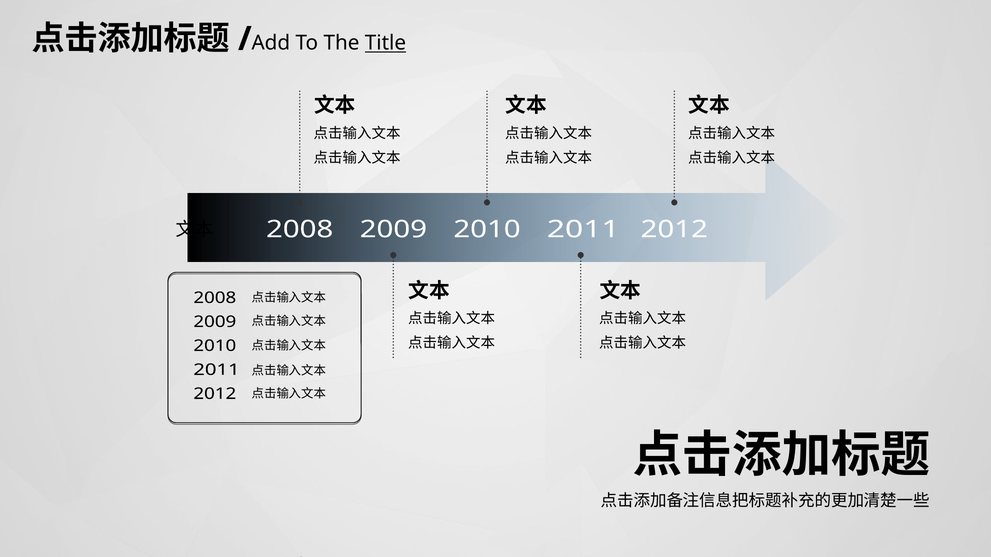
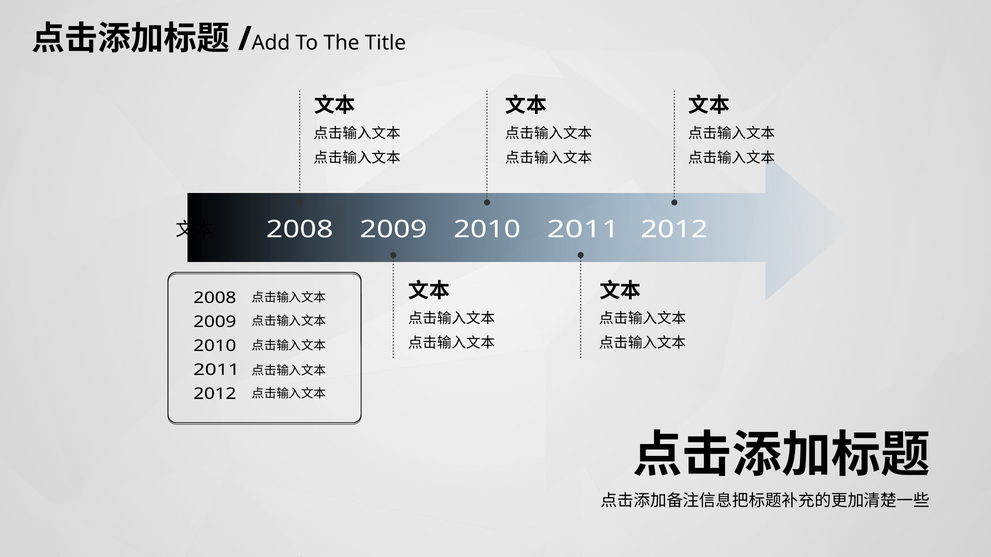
Title underline: present -> none
